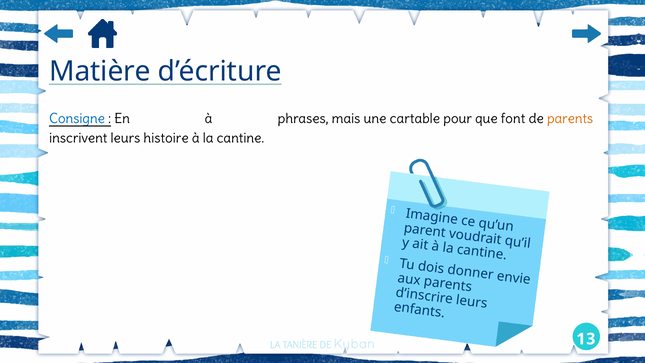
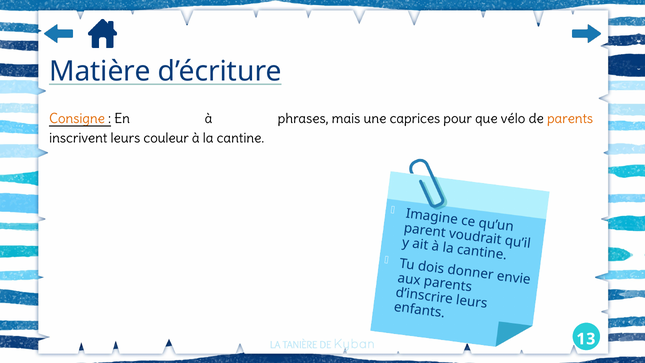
Consigne colour: blue -> orange
cartable: cartable -> caprices
font: font -> vélo
histoire: histoire -> couleur
